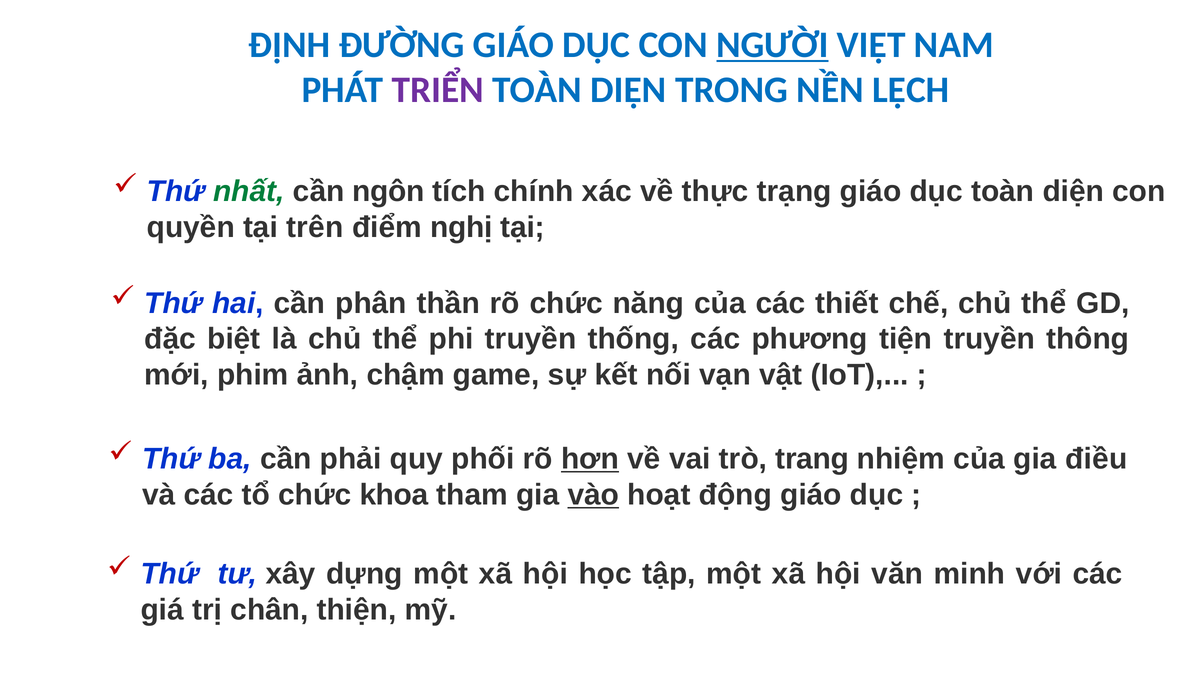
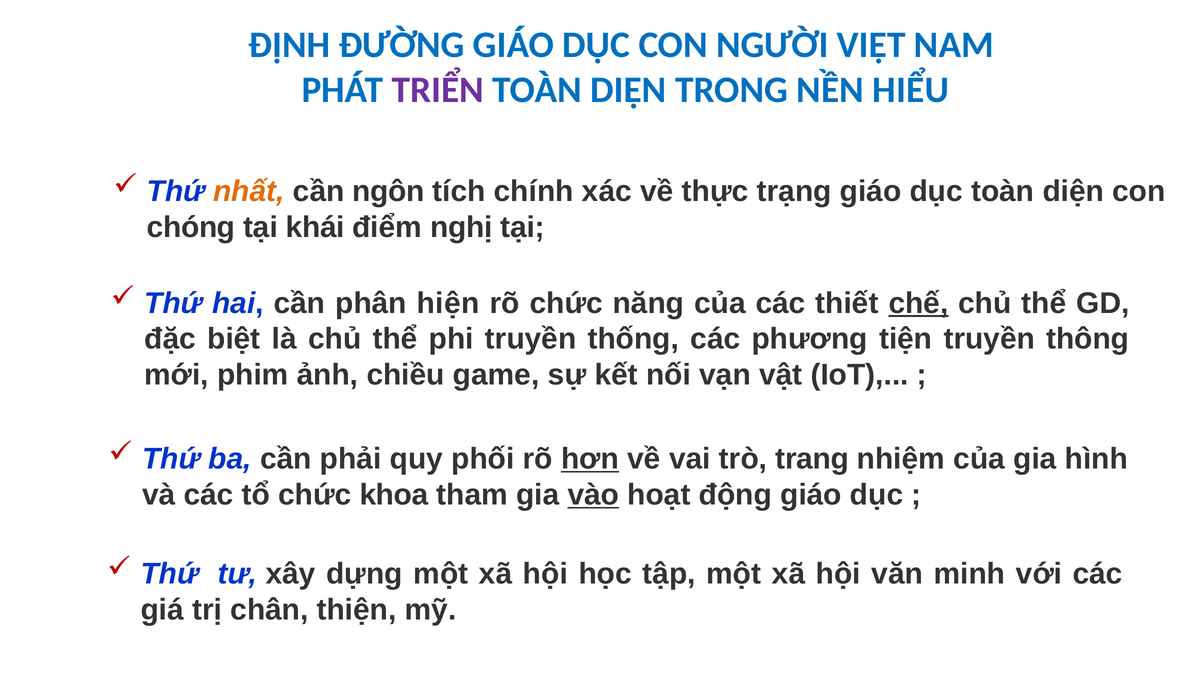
NGƯỜI underline: present -> none
LỆCH: LỆCH -> HIỂU
nhất colour: green -> orange
quyền: quyền -> chóng
trên: trên -> khái
thần: thần -> hiện
chế underline: none -> present
chậm: chậm -> chiều
điều: điều -> hình
